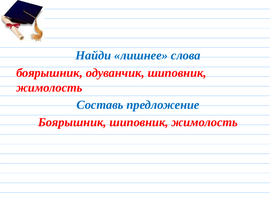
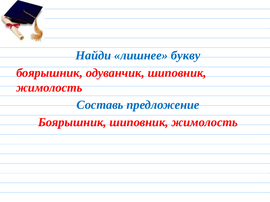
слова: слова -> букву
